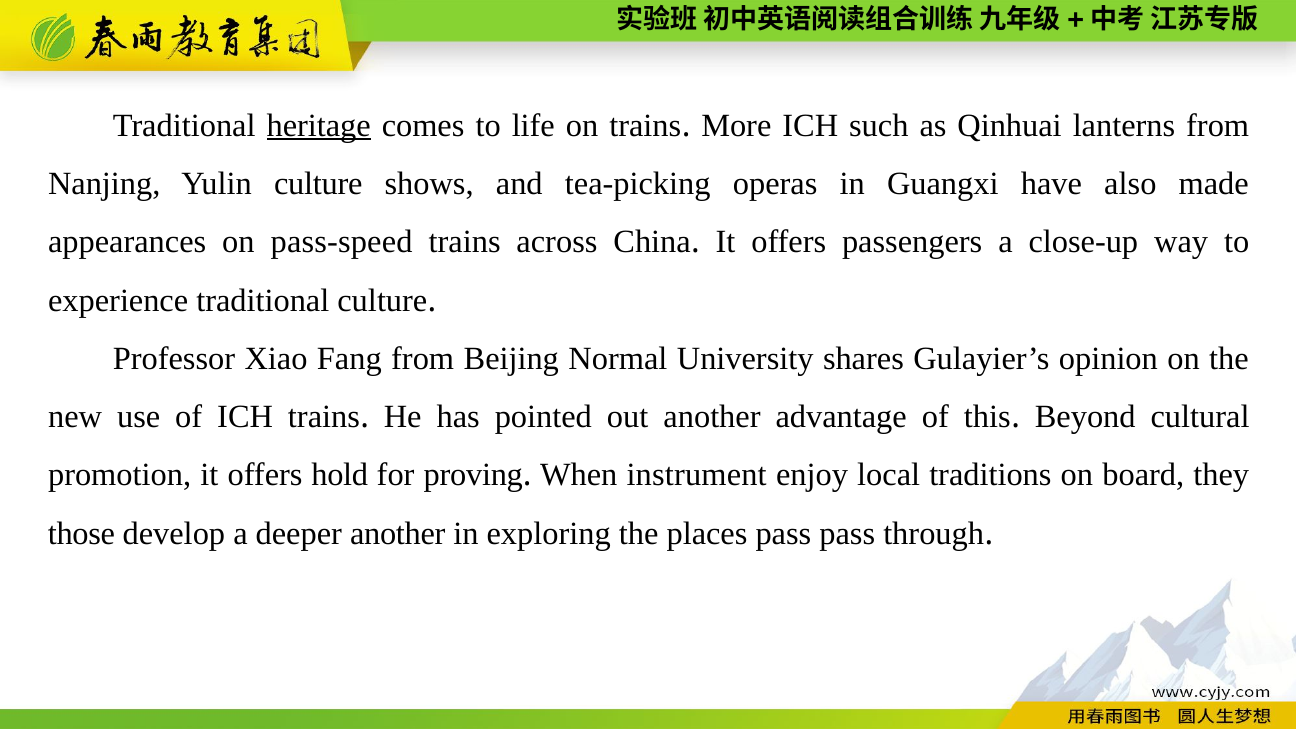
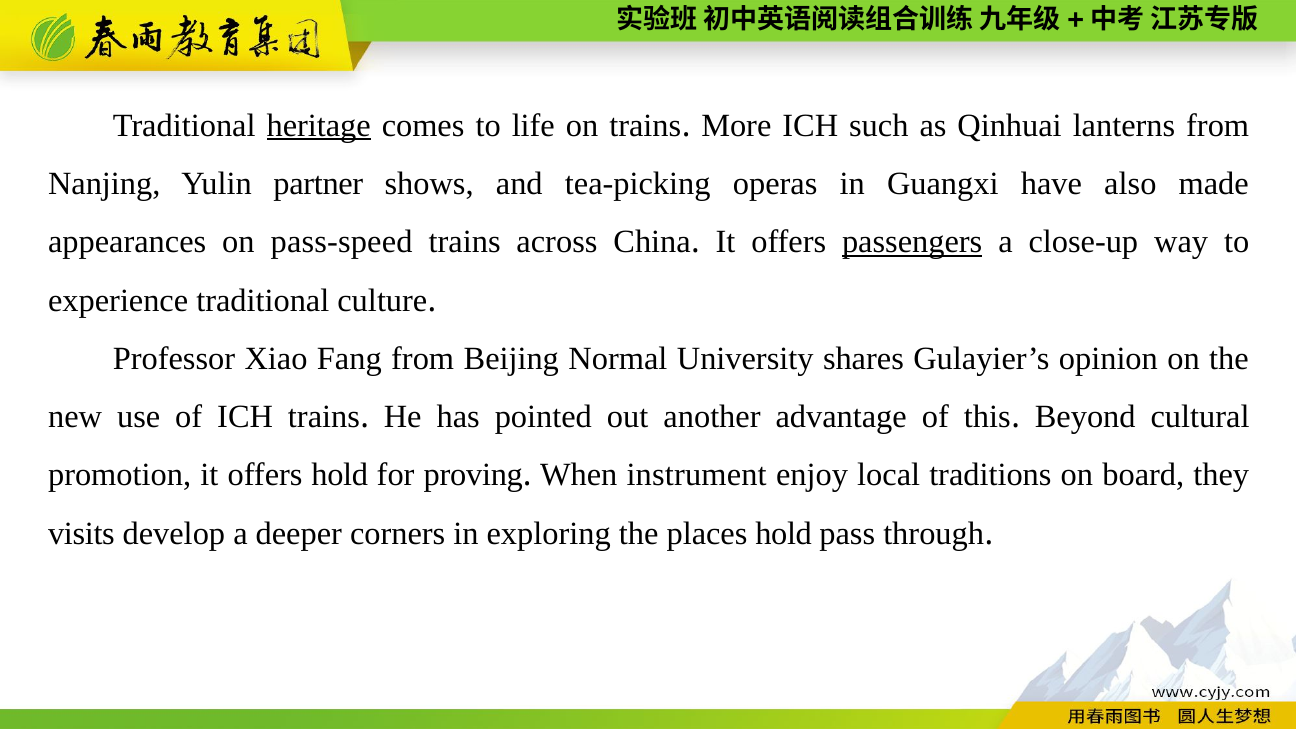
Yulin culture: culture -> partner
passengers underline: none -> present
those: those -> visits
deeper another: another -> corners
places pass: pass -> hold
